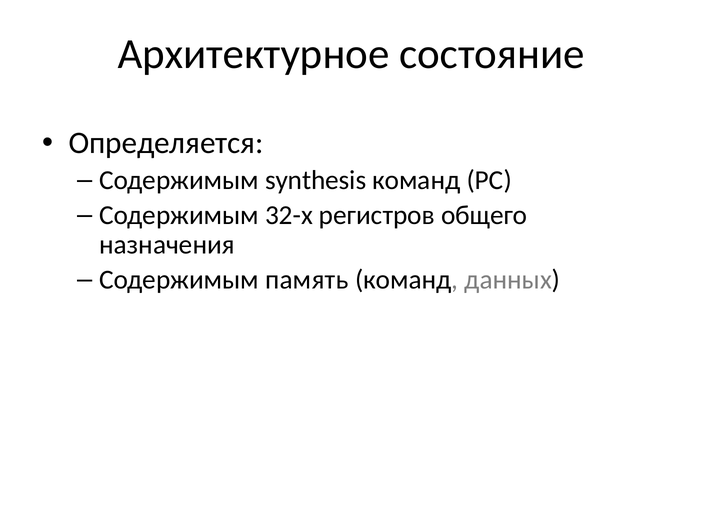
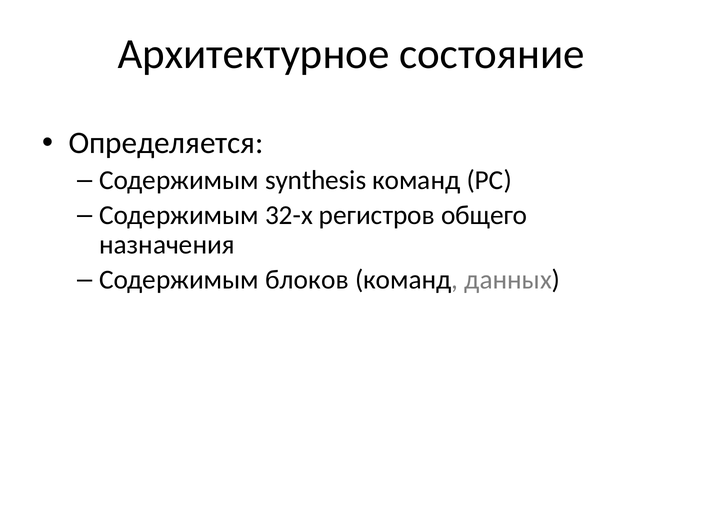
память: память -> блоков
